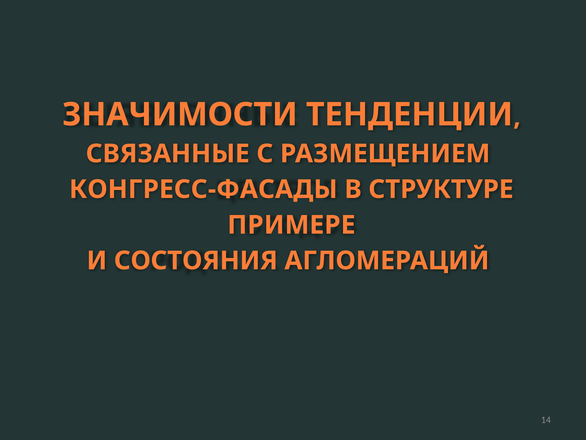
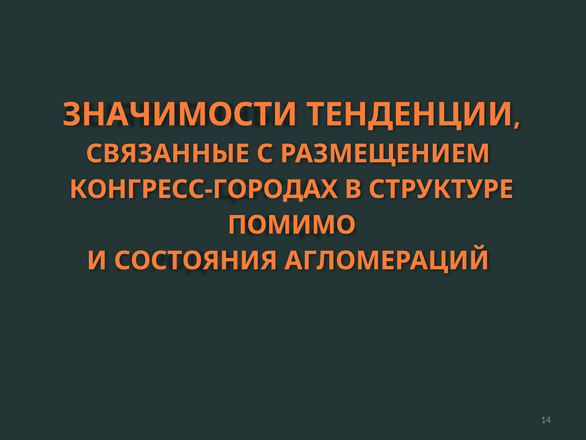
КОНГРЕСС-ФАСАДЫ: КОНГРЕСС-ФАСАДЫ -> КОНГРЕСС-ГОРОДАХ
ПРИМЕРЕ: ПРИМЕРЕ -> ПОМИМО
